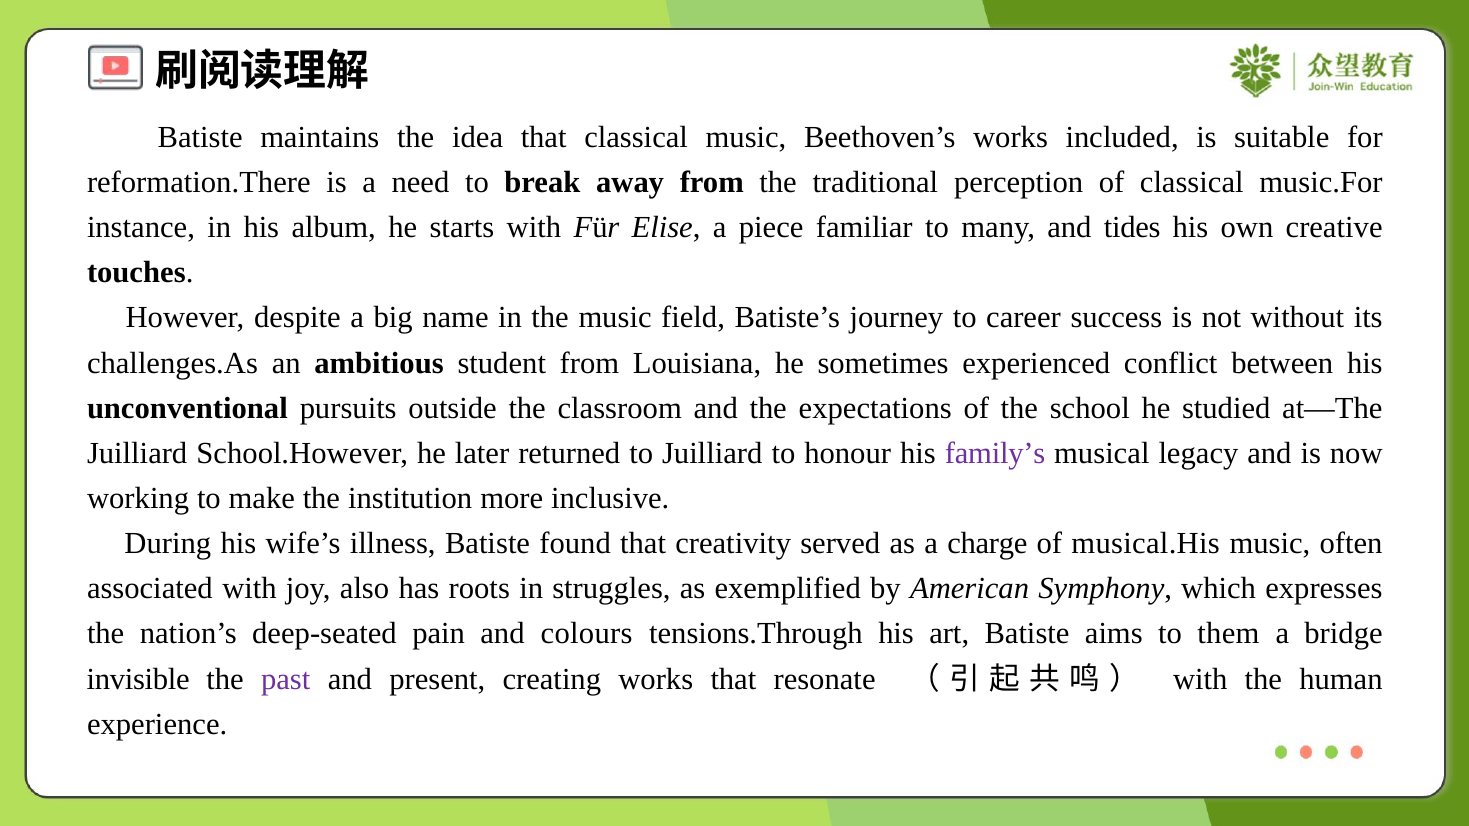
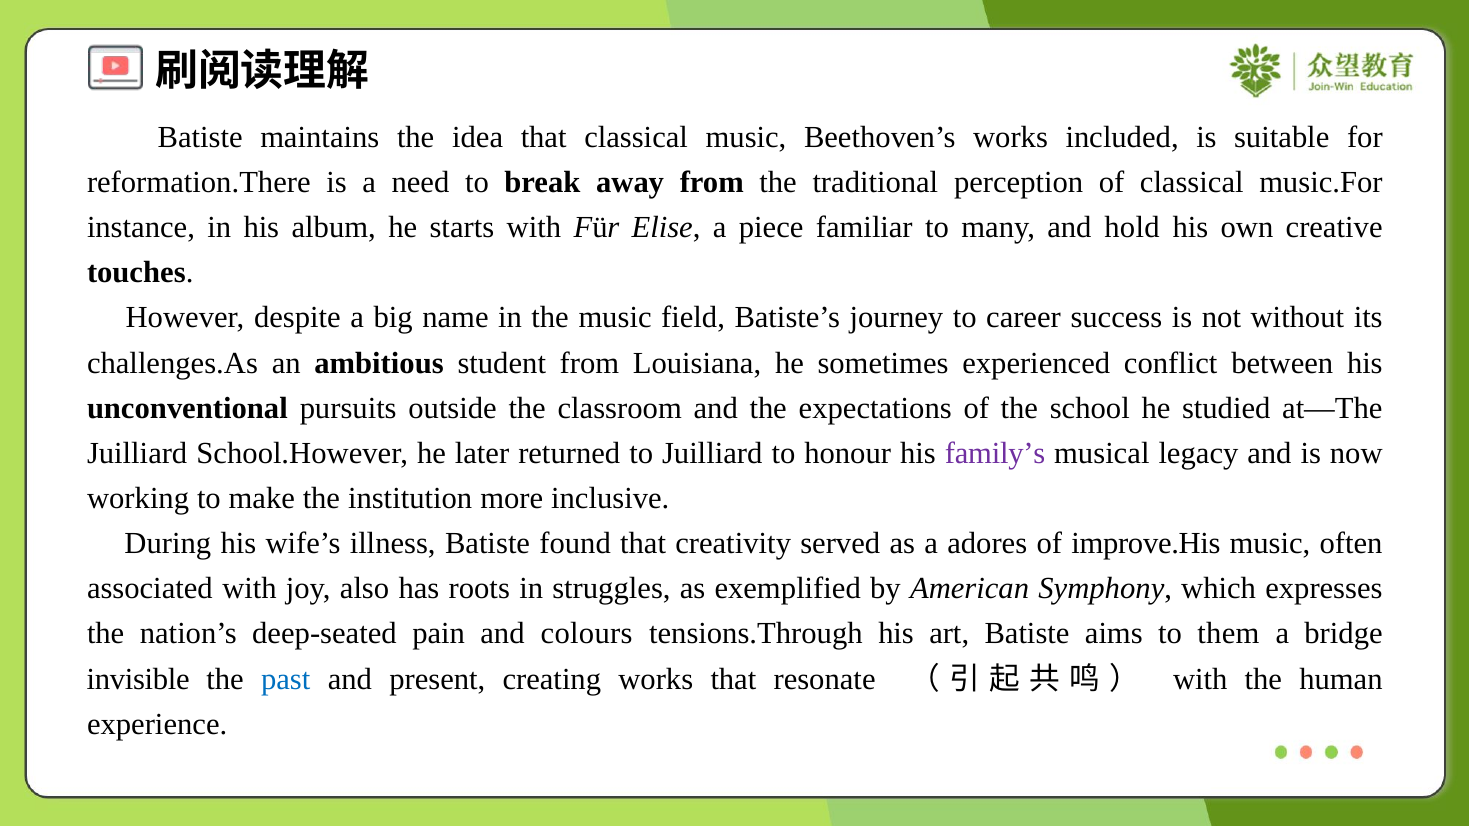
tides: tides -> hold
charge: charge -> adores
musical.His: musical.His -> improve.His
past colour: purple -> blue
